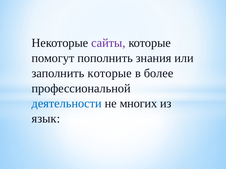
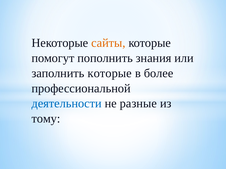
сайты colour: purple -> orange
многих: многих -> разные
язык: язык -> тому
